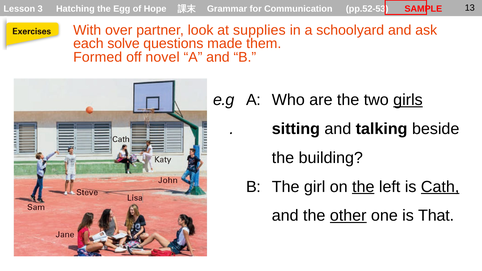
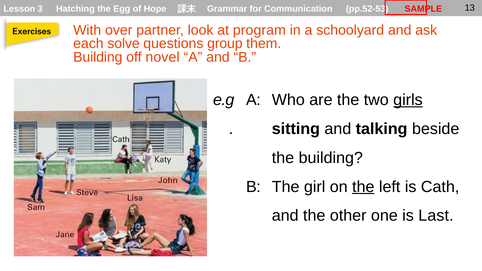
supplies: supplies -> program
made: made -> group
Formed at (98, 57): Formed -> Building
Cath underline: present -> none
other underline: present -> none
That: That -> Last
